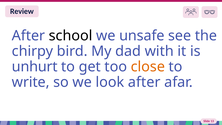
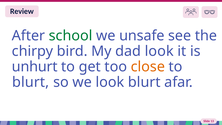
school colour: black -> green
dad with: with -> look
write at (31, 82): write -> blurt
look after: after -> blurt
